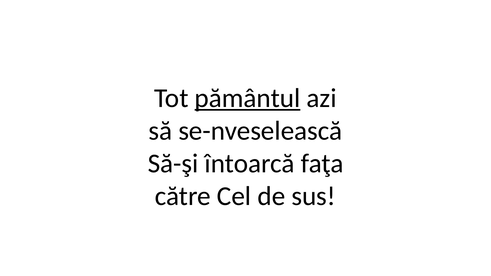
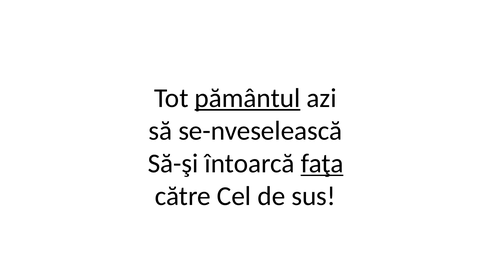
faţa underline: none -> present
